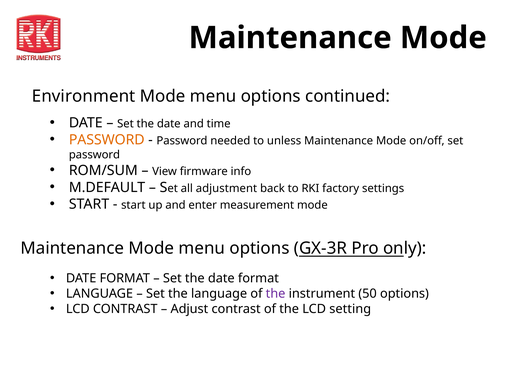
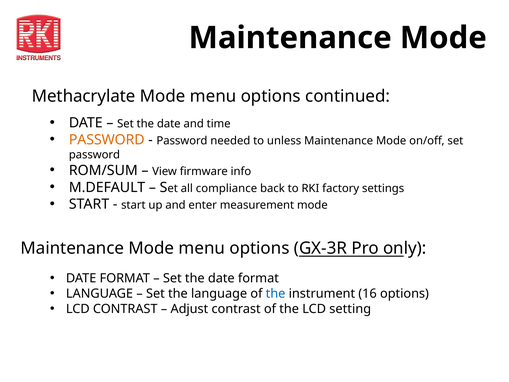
Environment: Environment -> Methacrylate
adjustment: adjustment -> compliance
the at (276, 293) colour: purple -> blue
50: 50 -> 16
